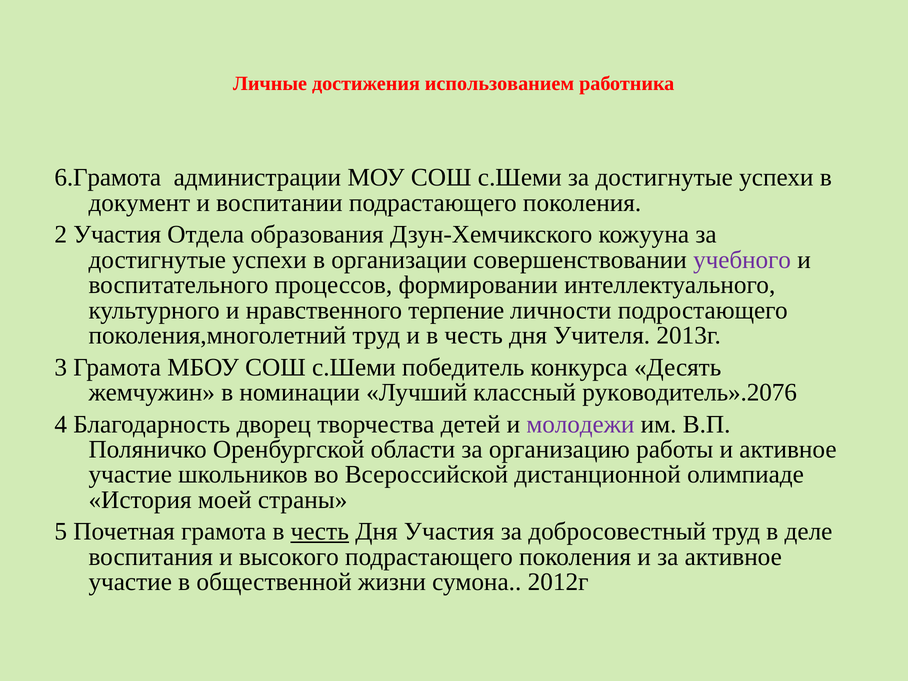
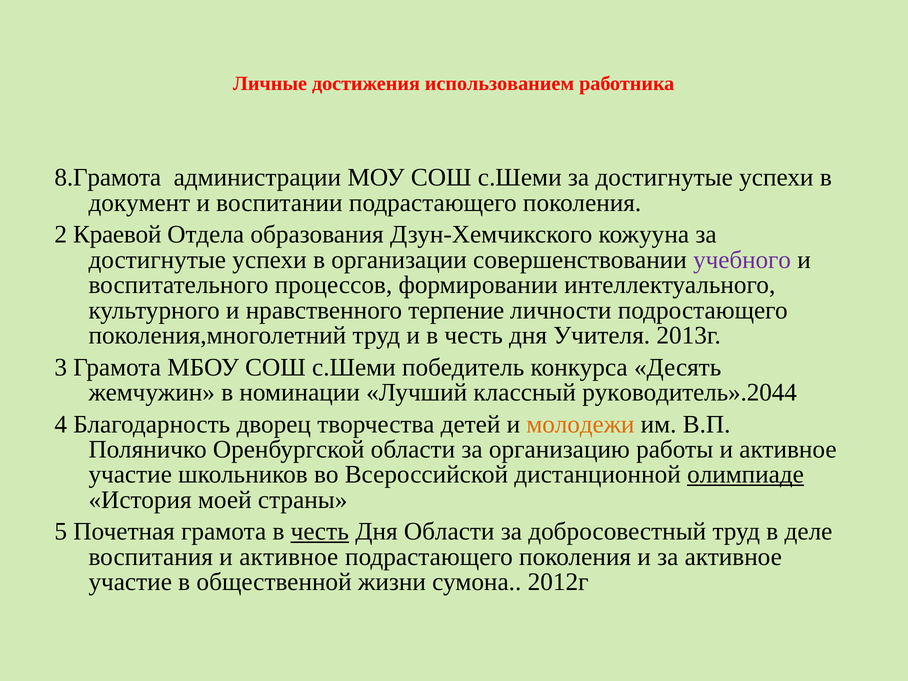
6.Грамота: 6.Грамота -> 8.Грамота
2 Участия: Участия -> Краевой
руководитель».2076: руководитель».2076 -> руководитель».2044
молодежи colour: purple -> orange
олимпиаде underline: none -> present
Дня Участия: Участия -> Области
воспитания и высокого: высокого -> активное
